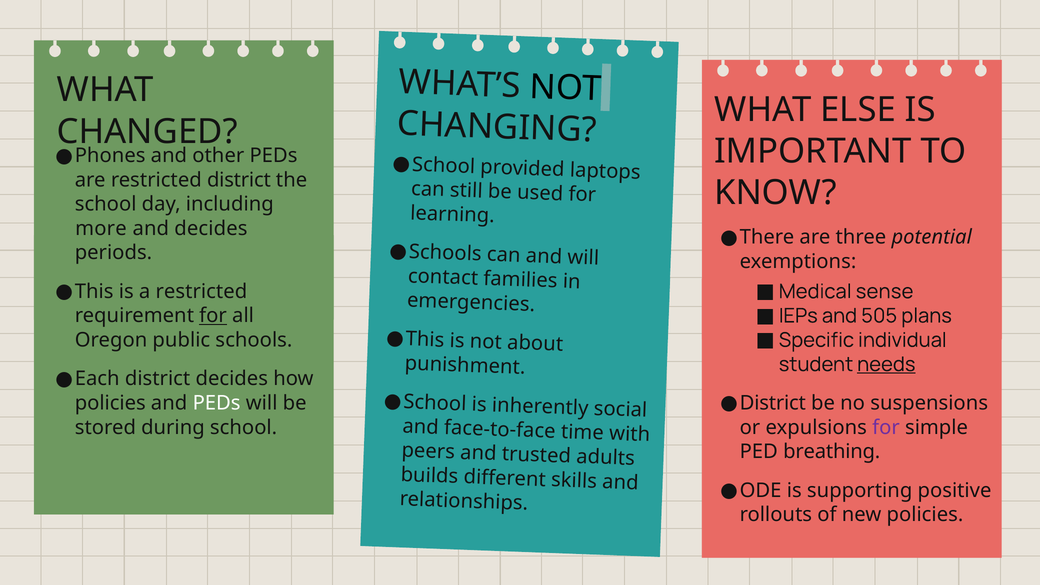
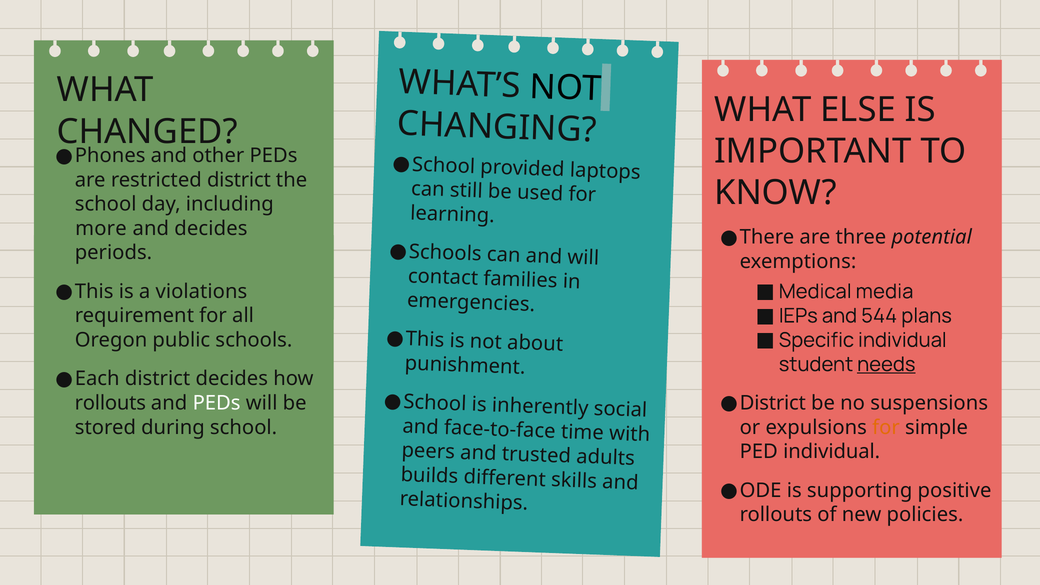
a restricted: restricted -> violations
sense: sense -> media
505: 505 -> 544
for at (213, 316) underline: present -> none
policies at (110, 403): policies -> rollouts
for at (886, 427) colour: purple -> orange
PED breathing: breathing -> individual
